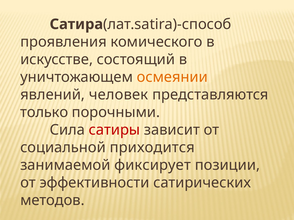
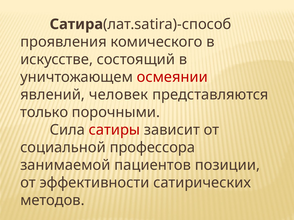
осмеянии colour: orange -> red
приходится: приходится -> профессора
фиксирует: фиксирует -> пациентов
